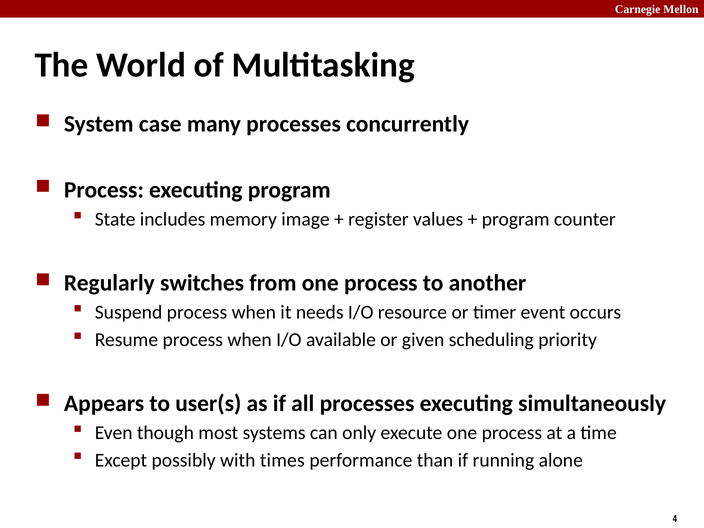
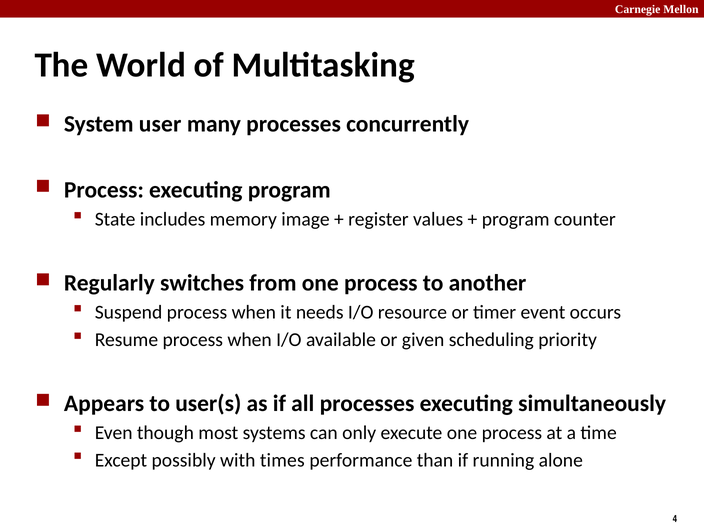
case: case -> user
